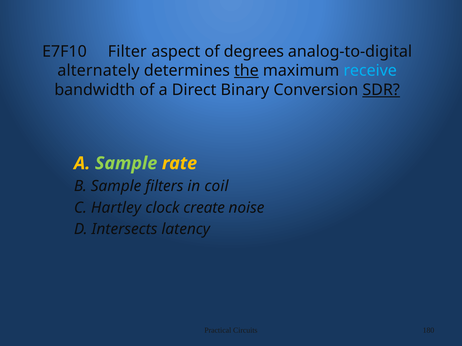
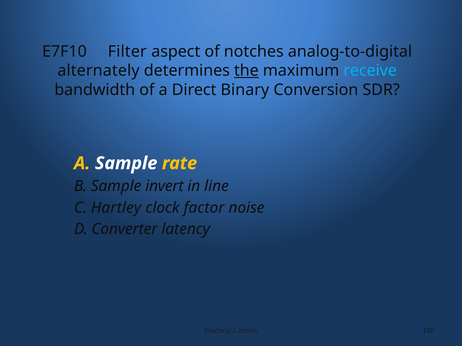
degrees: degrees -> notches
SDR underline: present -> none
Sample at (126, 163) colour: light green -> white
filters: filters -> invert
coil: coil -> line
create: create -> factor
Intersects: Intersects -> Converter
